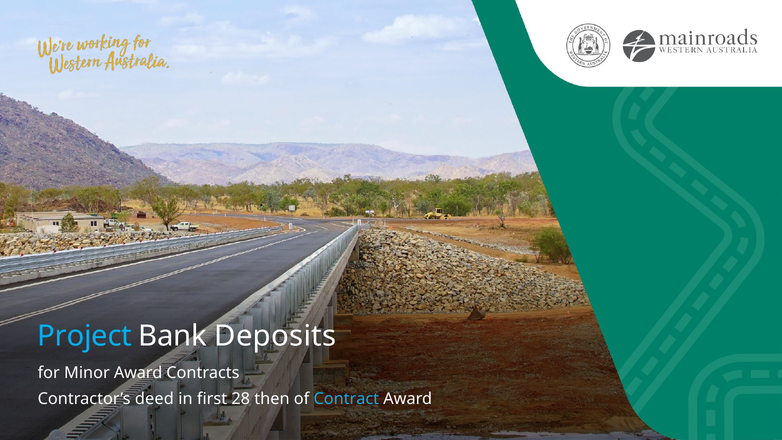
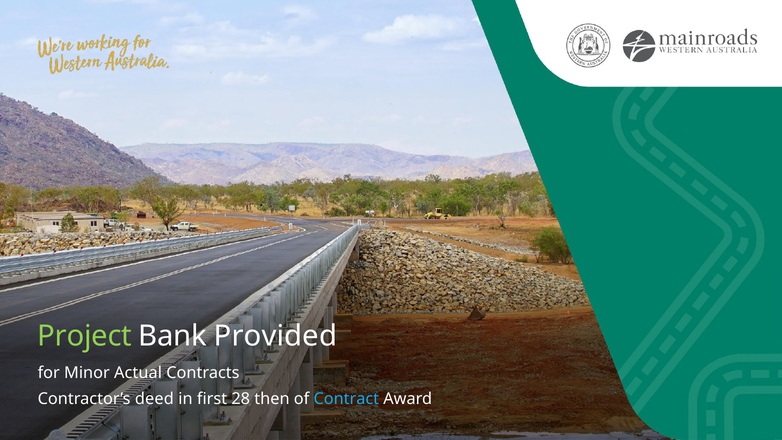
Project colour: light blue -> light green
Deposits: Deposits -> Provided
Minor Award: Award -> Actual
